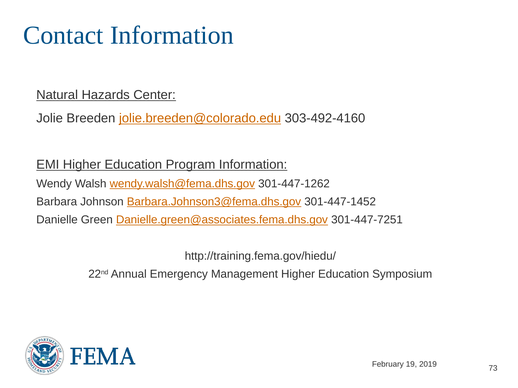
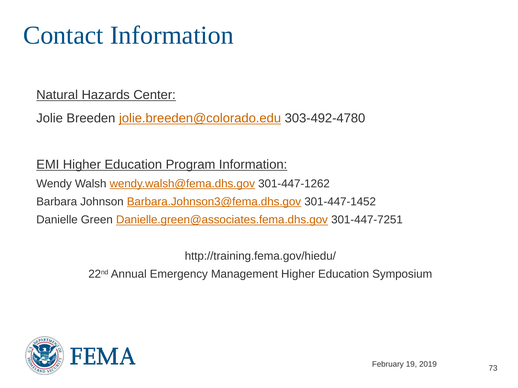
303-492-4160: 303-492-4160 -> 303-492-4780
